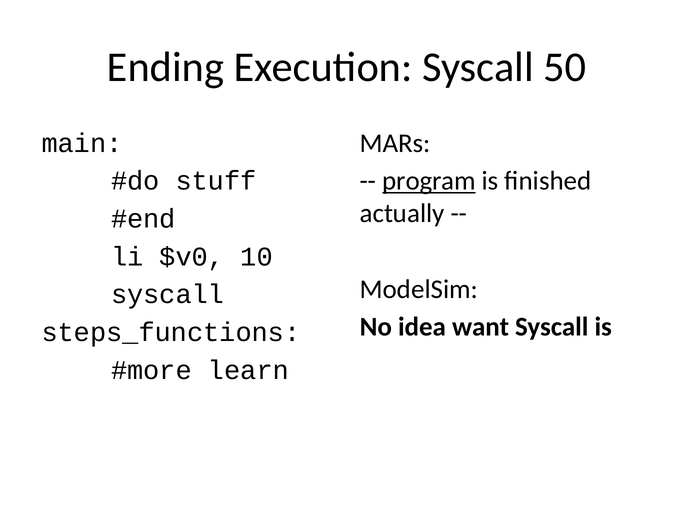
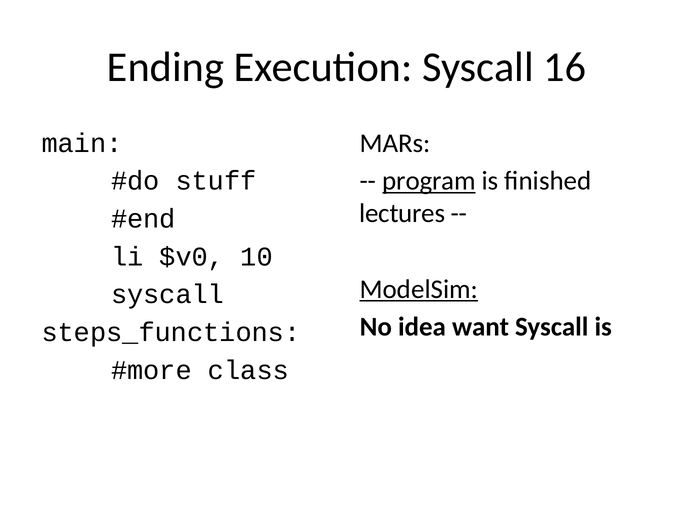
50: 50 -> 16
actually: actually -> lectures
ModelSim underline: none -> present
learn: learn -> class
